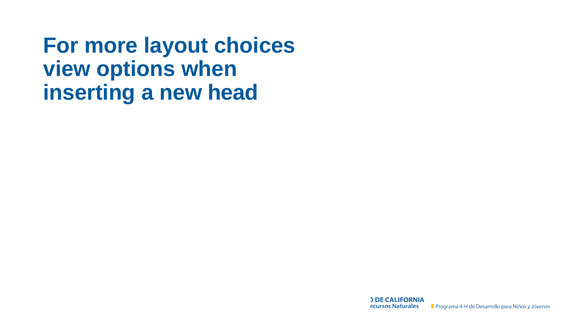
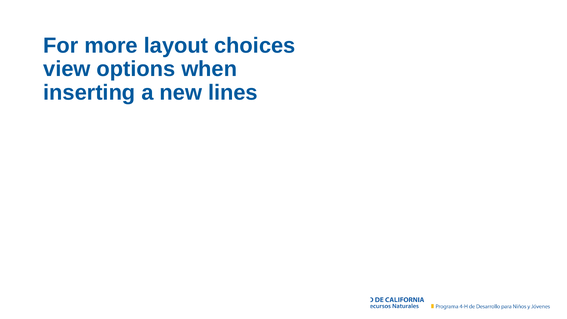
head: head -> lines
